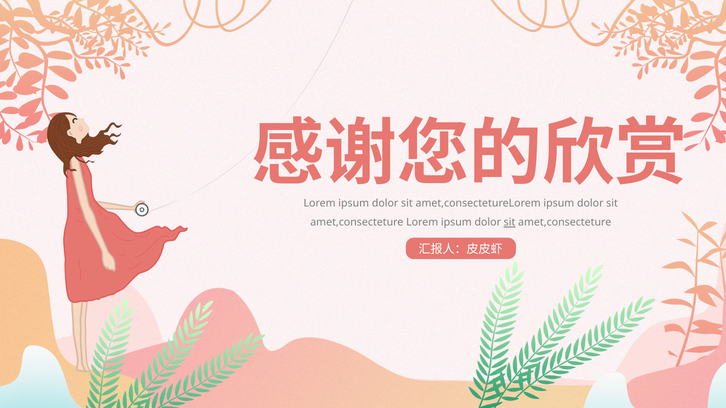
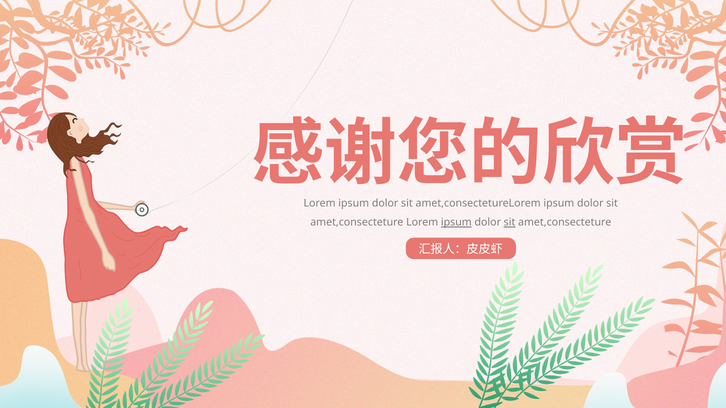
ipsum at (456, 223) underline: none -> present
